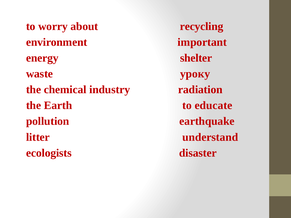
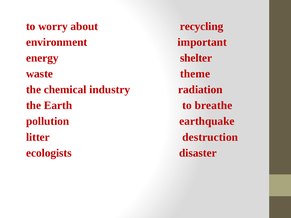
уроку: уроку -> theme
educate: educate -> breathe
understand: understand -> destruction
